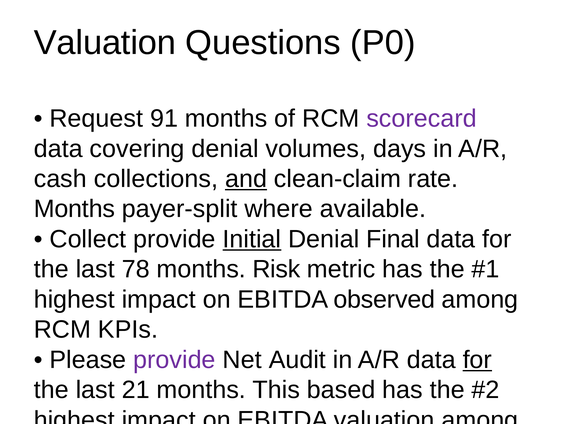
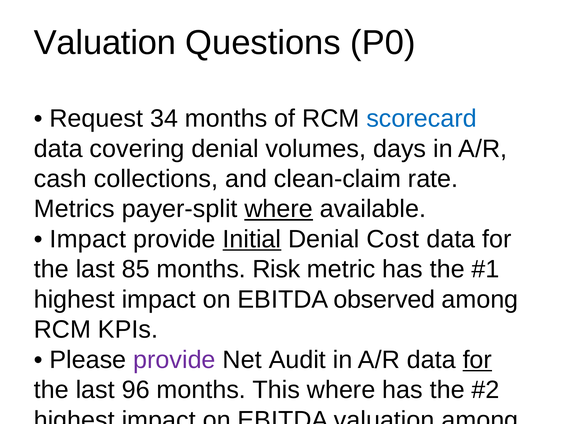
91: 91 -> 34
scorecard colour: purple -> blue
and underline: present -> none
Months at (74, 209): Months -> Metrics
where at (279, 209) underline: none -> present
Collect at (88, 239): Collect -> Impact
Denial Final: Final -> Cost
78: 78 -> 85
21: 21 -> 96
This based: based -> where
